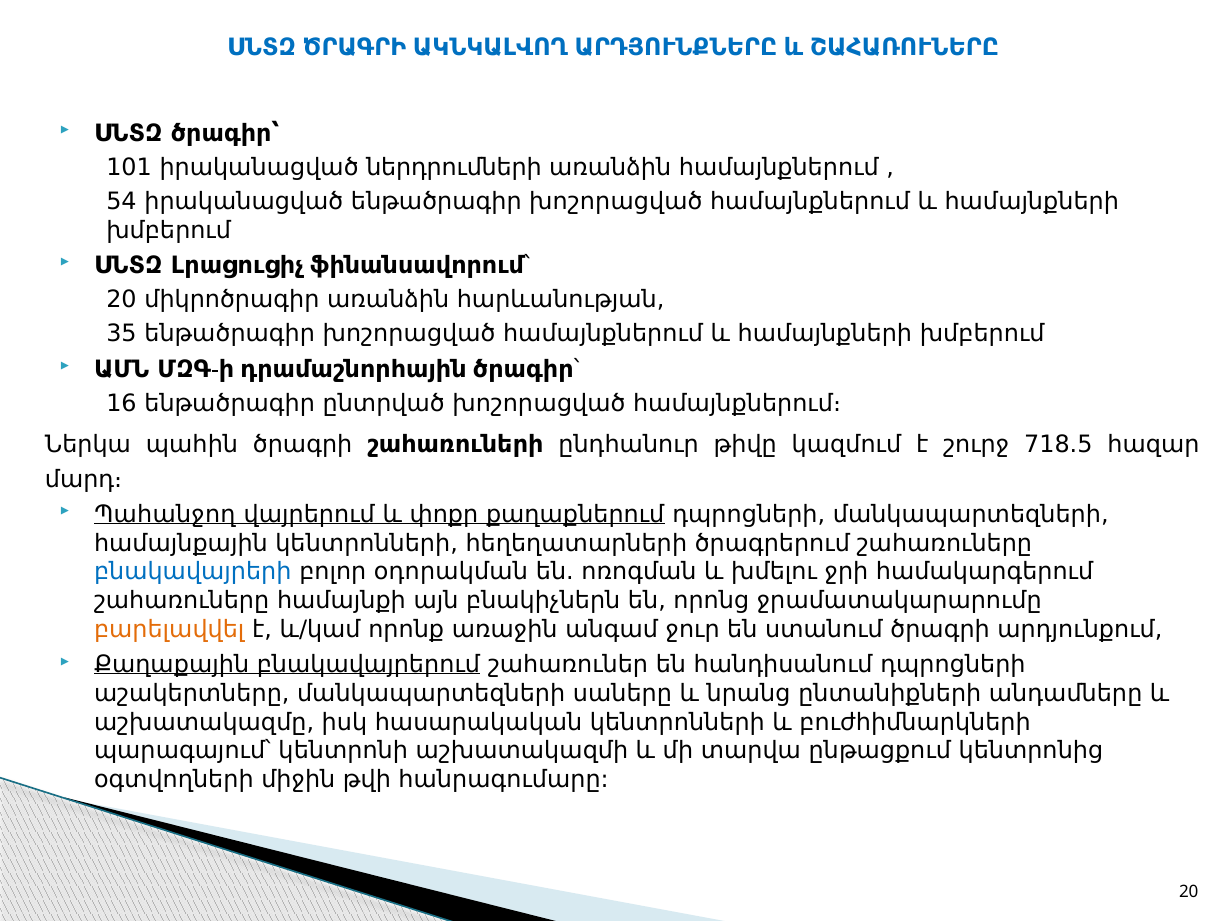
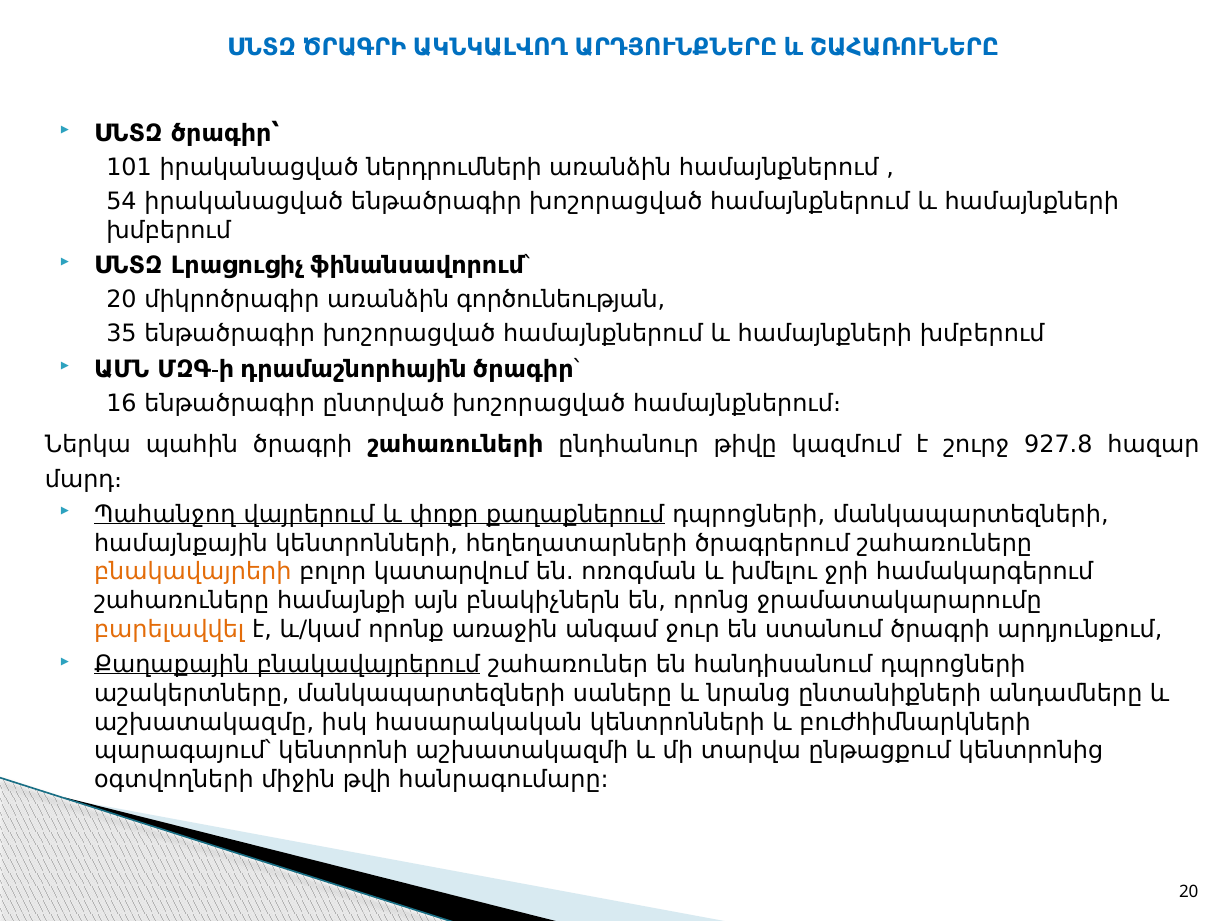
հարևանության: հարևանության -> գործունեության
718.5: 718.5 -> 927.8
բնակավայրերի colour: blue -> orange
օդորակման: օդորակման -> կատարվում
